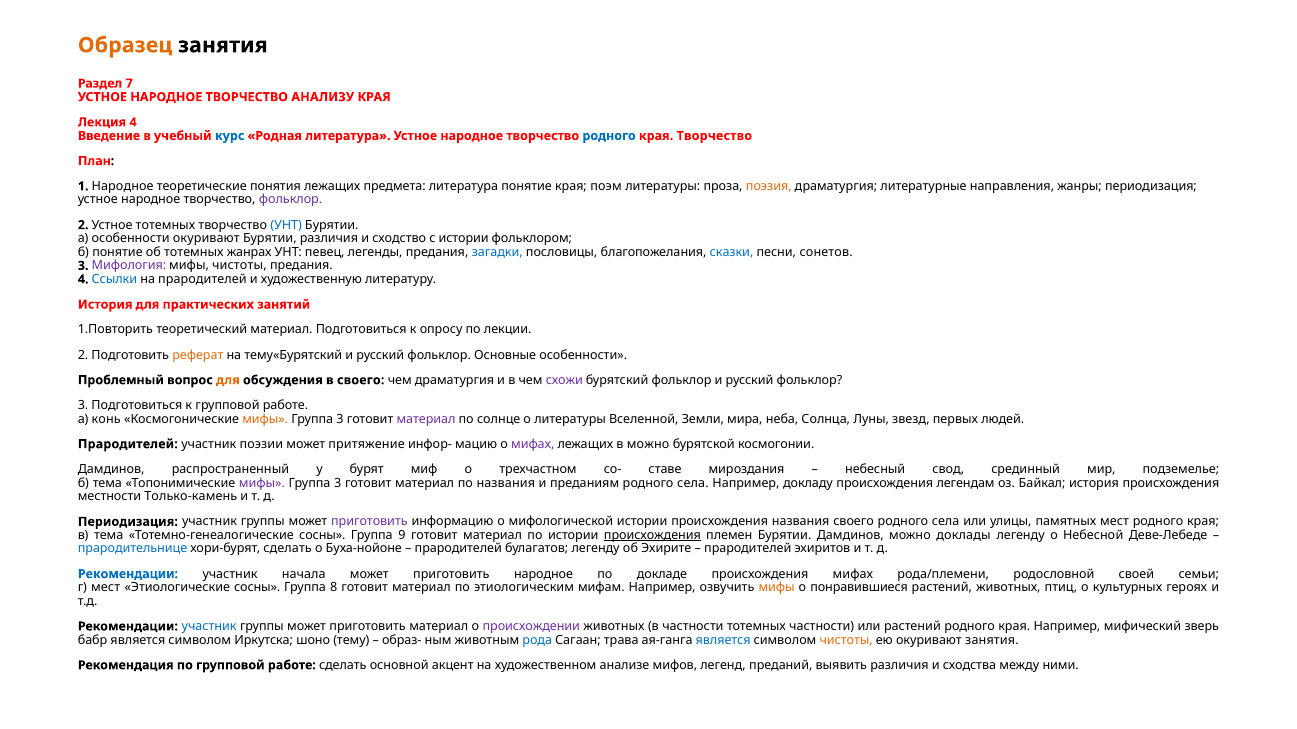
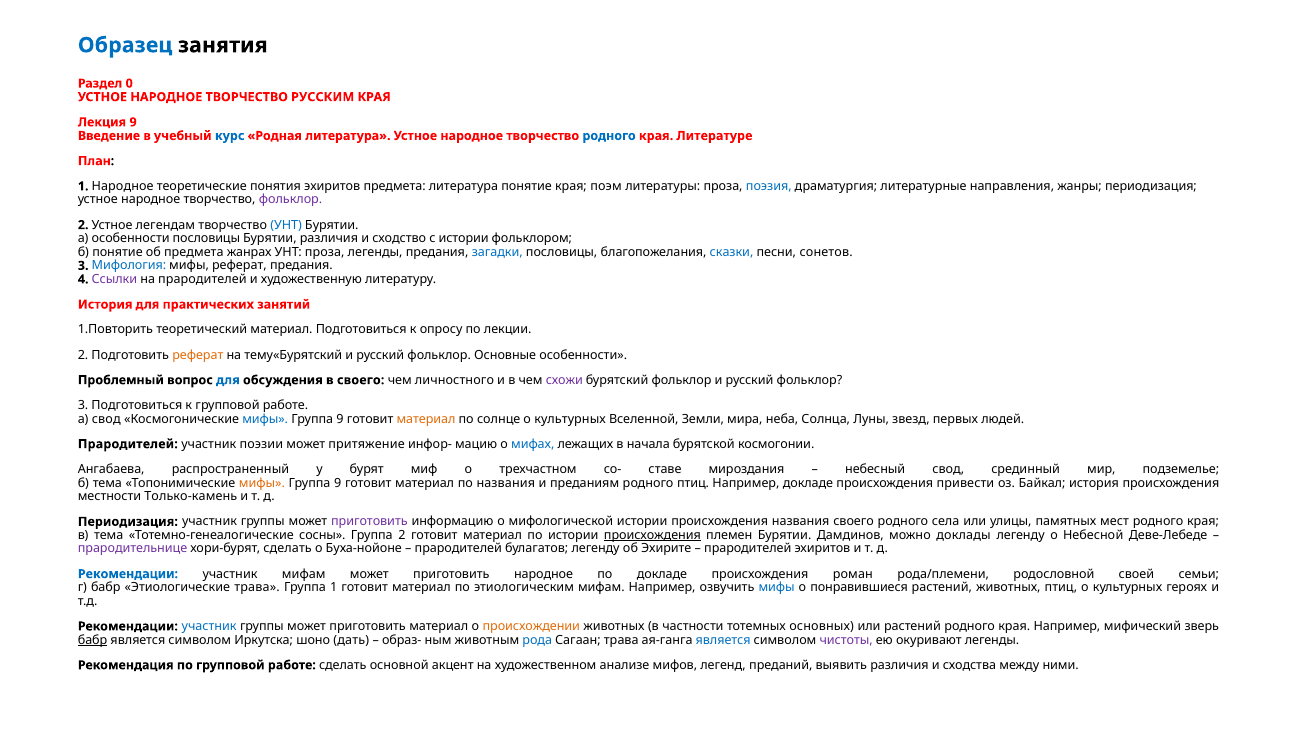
Образец colour: orange -> blue
7: 7 -> 0
АНАЛИЗУ: АНАЛИЗУ -> РУССКИМ
Лекция 4: 4 -> 9
края Творчество: Творчество -> Литературе
понятия лежащих: лежащих -> эхиритов
поэзия colour: orange -> blue
Устное тотемных: тотемных -> легендам
особенности окуривают: окуривают -> пословицы
об тотемных: тотемных -> предмета
УНТ певец: певец -> проза
Мифология colour: purple -> blue
мифы чистоты: чистоты -> реферат
Ссылки colour: blue -> purple
для at (228, 380) colour: orange -> blue
чем драматургия: драматургия -> личностного
а конь: конь -> свод
мифы at (265, 419) colour: orange -> blue
3 at (340, 419): 3 -> 9
материал at (426, 419) colour: purple -> orange
литературы at (570, 419): литературы -> культурных
мифах at (533, 444) colour: purple -> blue
в можно: можно -> начала
Дамдинов at (111, 470): Дамдинов -> Ангабаева
мифы at (262, 483) colour: purple -> orange
3 at (338, 483): 3 -> 9
преданиям родного села: села -> птиц
Например докладу: докладу -> докладе
легендам: легендам -> привести
Группа 9: 9 -> 2
прародительнице colour: blue -> purple
участник начала: начала -> мифам
происхождения мифах: мифах -> роман
г мест: мест -> бабр
Этиологические сосны: сосны -> трава
Группа 8: 8 -> 1
мифы at (777, 588) colour: orange -> blue
происхождении colour: purple -> orange
тотемных частности: частности -> основных
бабр at (93, 640) underline: none -> present
тему: тему -> дать
чистоты at (846, 640) colour: orange -> purple
окуривают занятия: занятия -> легенды
